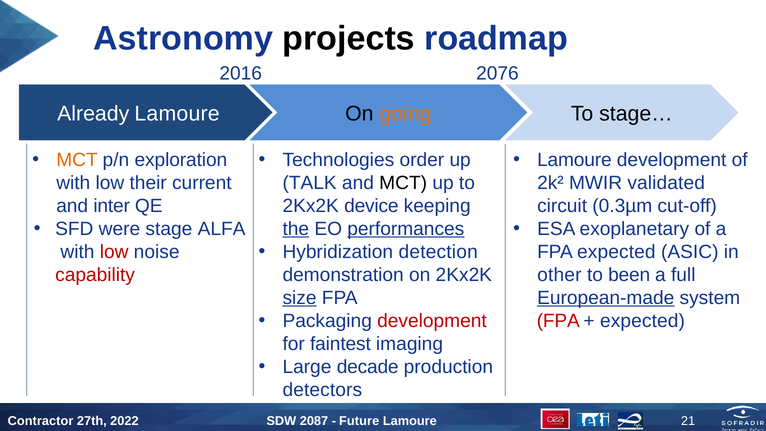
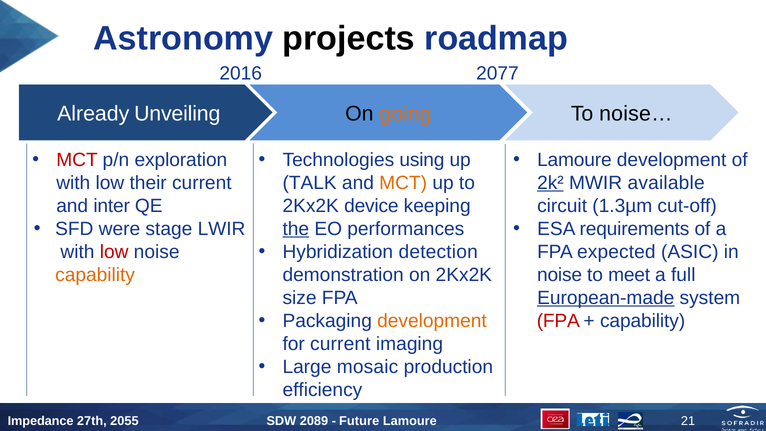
2076: 2076 -> 2077
Already Lamoure: Lamoure -> Unveiling
stage…: stage… -> noise…
MCT at (77, 160) colour: orange -> red
order: order -> using
MCT at (403, 183) colour: black -> orange
2k² underline: none -> present
validated: validated -> available
0.3µm: 0.3µm -> 1.3µm
ALFA: ALFA -> LWIR
exoplanetary: exoplanetary -> requirements
performances underline: present -> none
capability at (95, 275) colour: red -> orange
other at (559, 275): other -> noise
been: been -> meet
size underline: present -> none
development at (432, 321) colour: red -> orange
expected at (642, 321): expected -> capability
for faintest: faintest -> current
decade: decade -> mosaic
detectors: detectors -> efficiency
Contractor: Contractor -> Impedance
2022: 2022 -> 2055
2087: 2087 -> 2089
